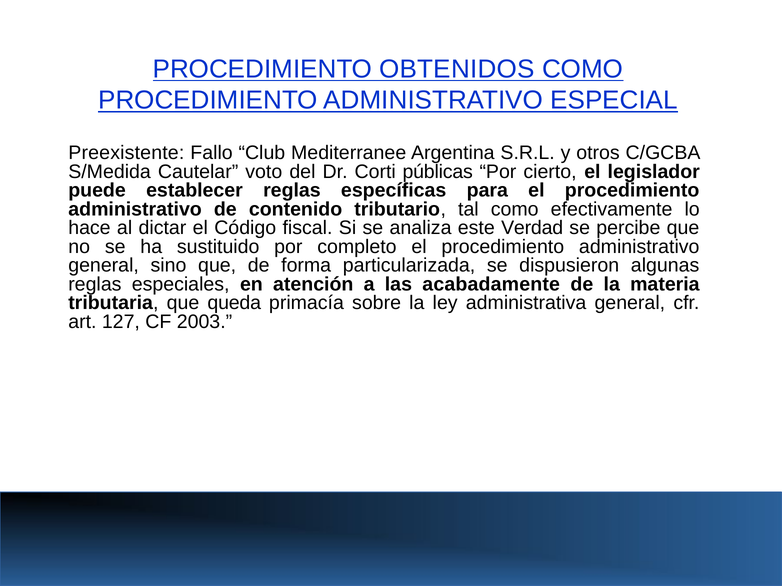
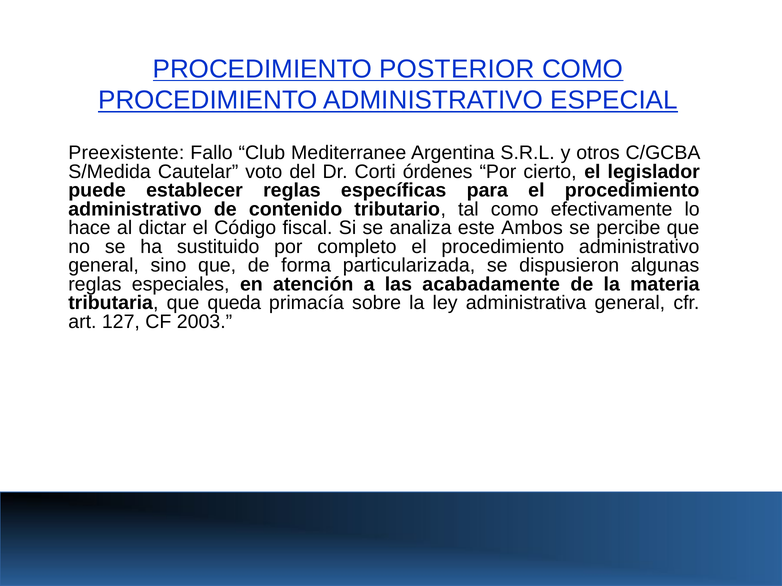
OBTENIDOS: OBTENIDOS -> POSTERIOR
públicas: públicas -> órdenes
Verdad: Verdad -> Ambos
